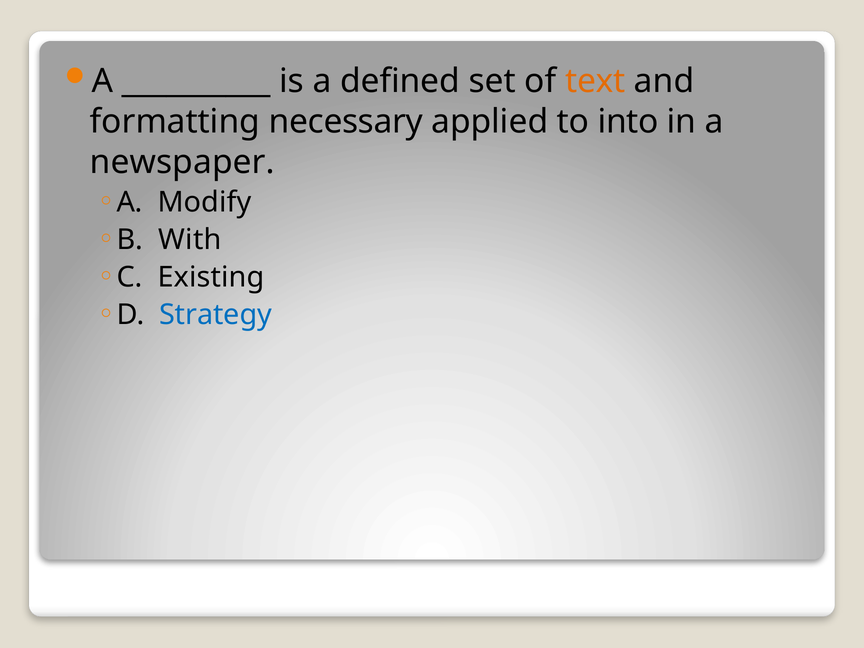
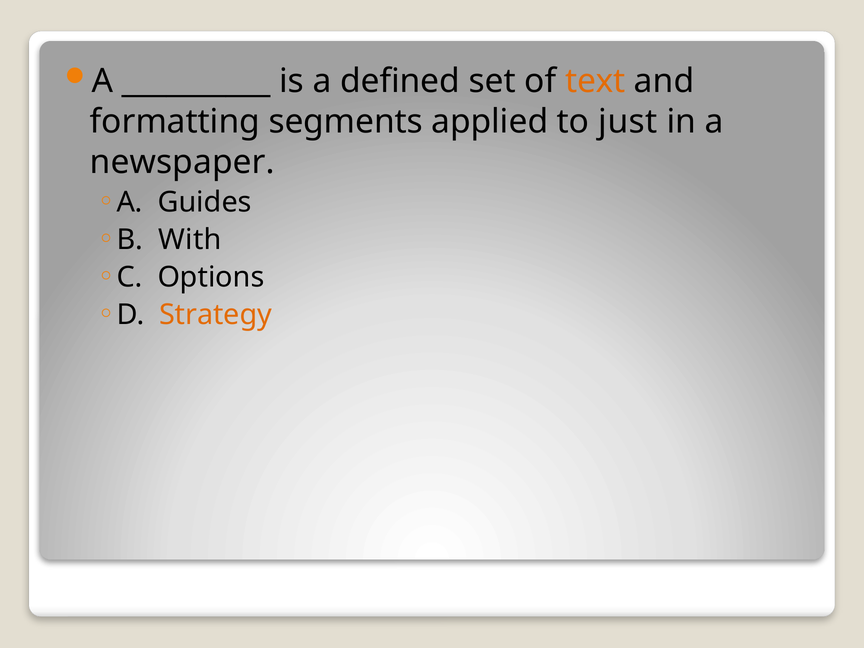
necessary: necessary -> segments
into: into -> just
Modify: Modify -> Guides
Existing: Existing -> Options
Strategy colour: blue -> orange
